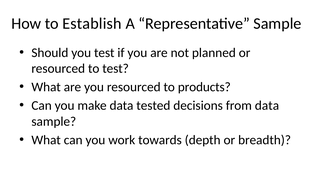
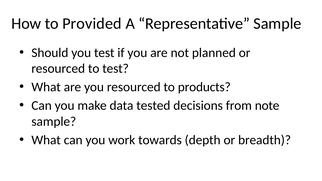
Establish: Establish -> Provided
from data: data -> note
